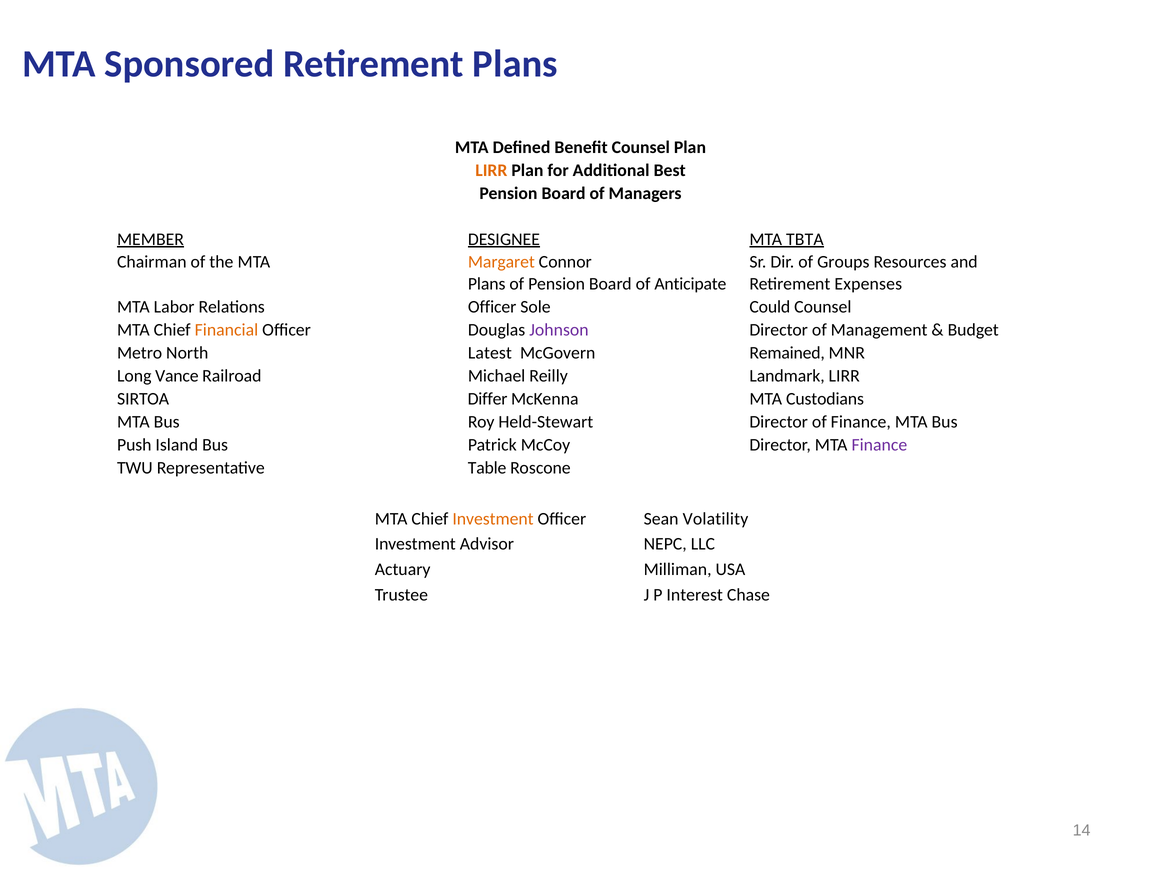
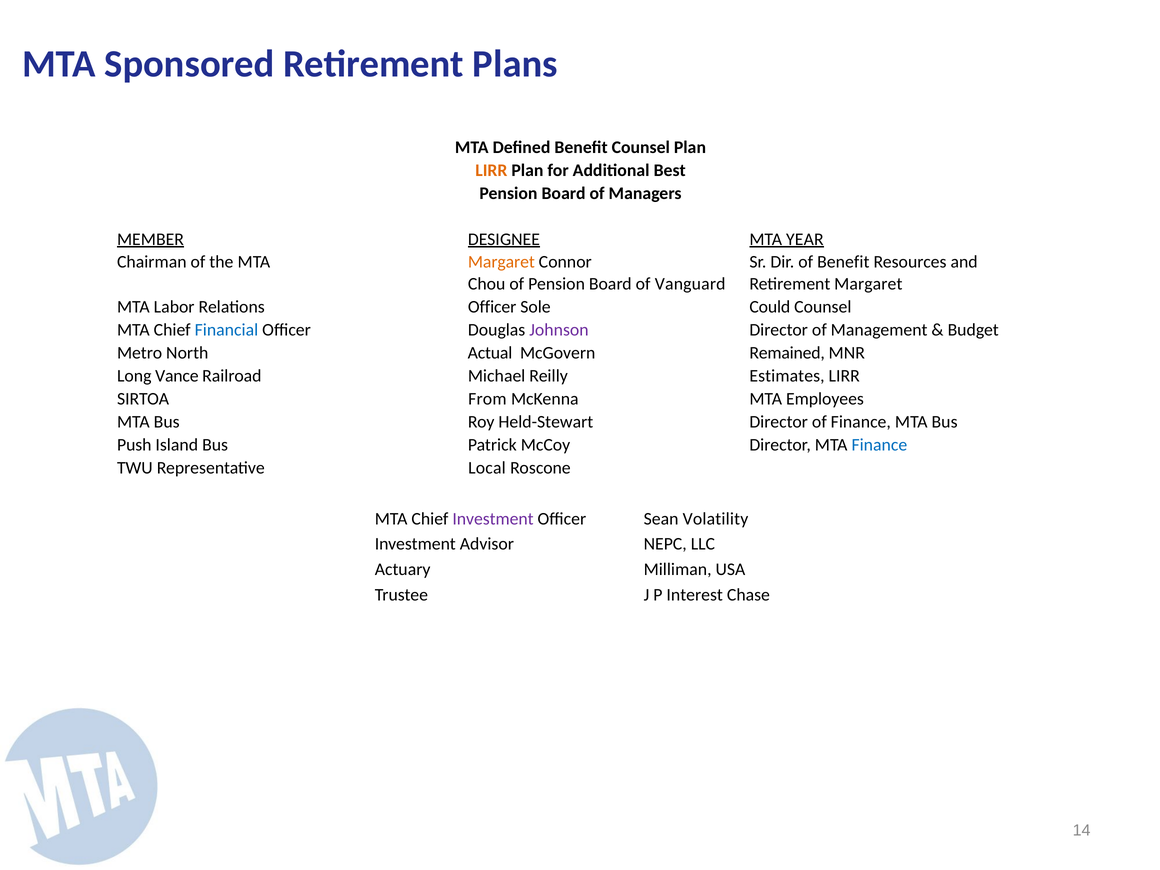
TBTA: TBTA -> YEAR
of Groups: Groups -> Benefit
Plans at (487, 284): Plans -> Chou
Anticipate: Anticipate -> Vanguard
Retirement Expenses: Expenses -> Margaret
Financial colour: orange -> blue
Latest: Latest -> Actual
Landmark: Landmark -> Estimates
Differ: Differ -> From
Custodians: Custodians -> Employees
Finance at (879, 445) colour: purple -> blue
Table: Table -> Local
Investment at (493, 519) colour: orange -> purple
